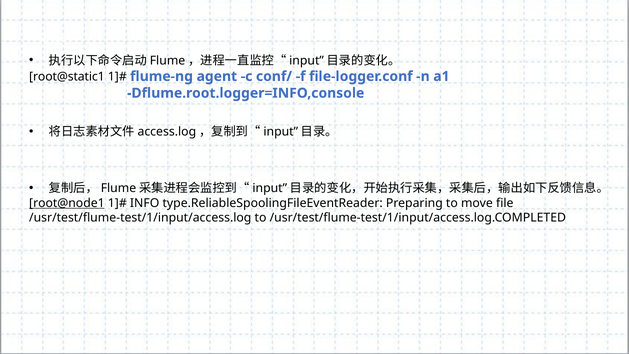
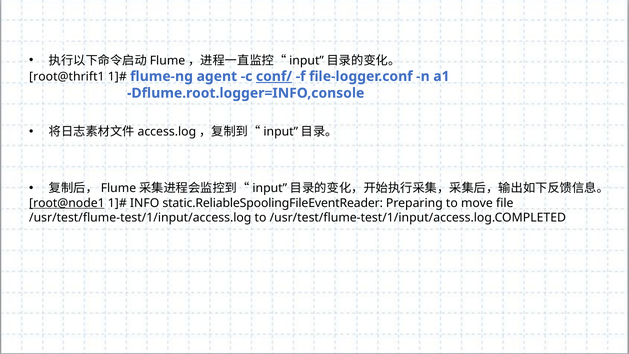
root@static1: root@static1 -> root@thrift1
conf/ underline: none -> present
type.ReliableSpoolingFileEventReader: type.ReliableSpoolingFileEventReader -> static.ReliableSpoolingFileEventReader
